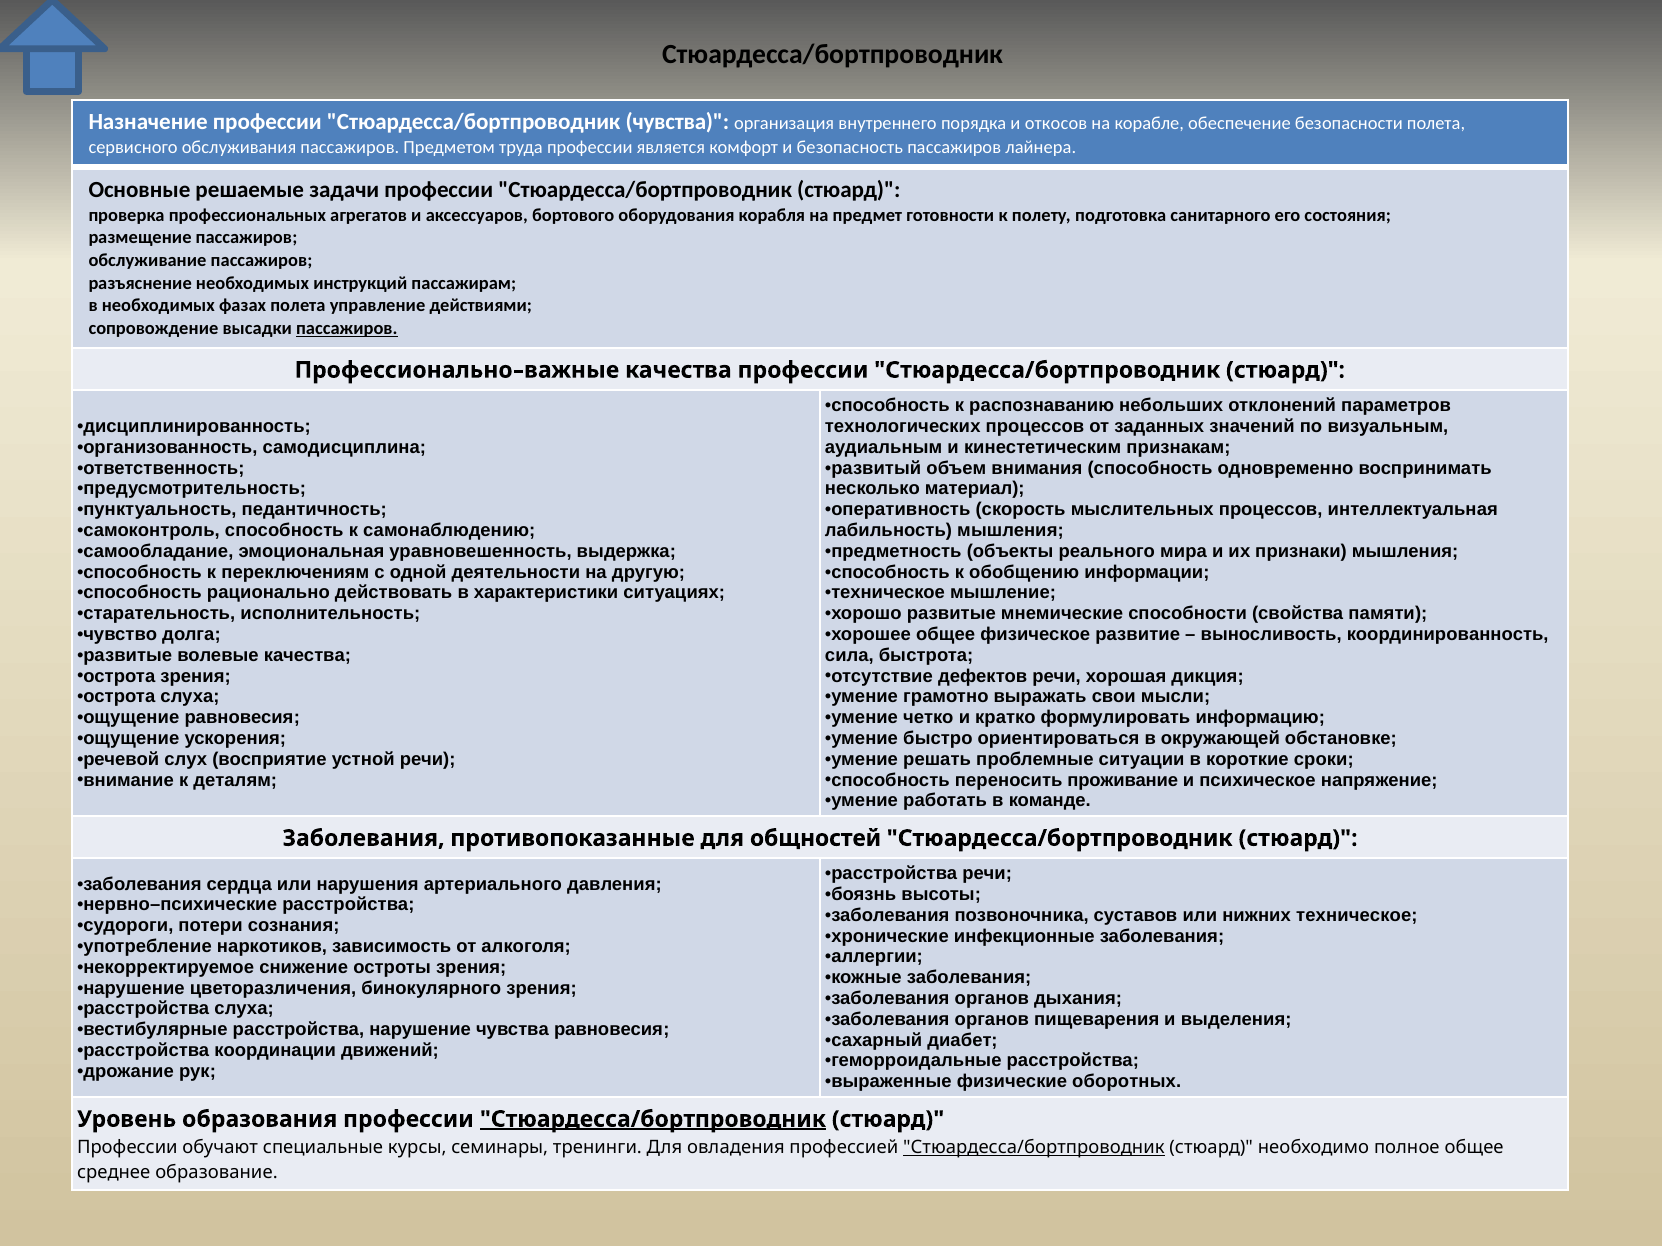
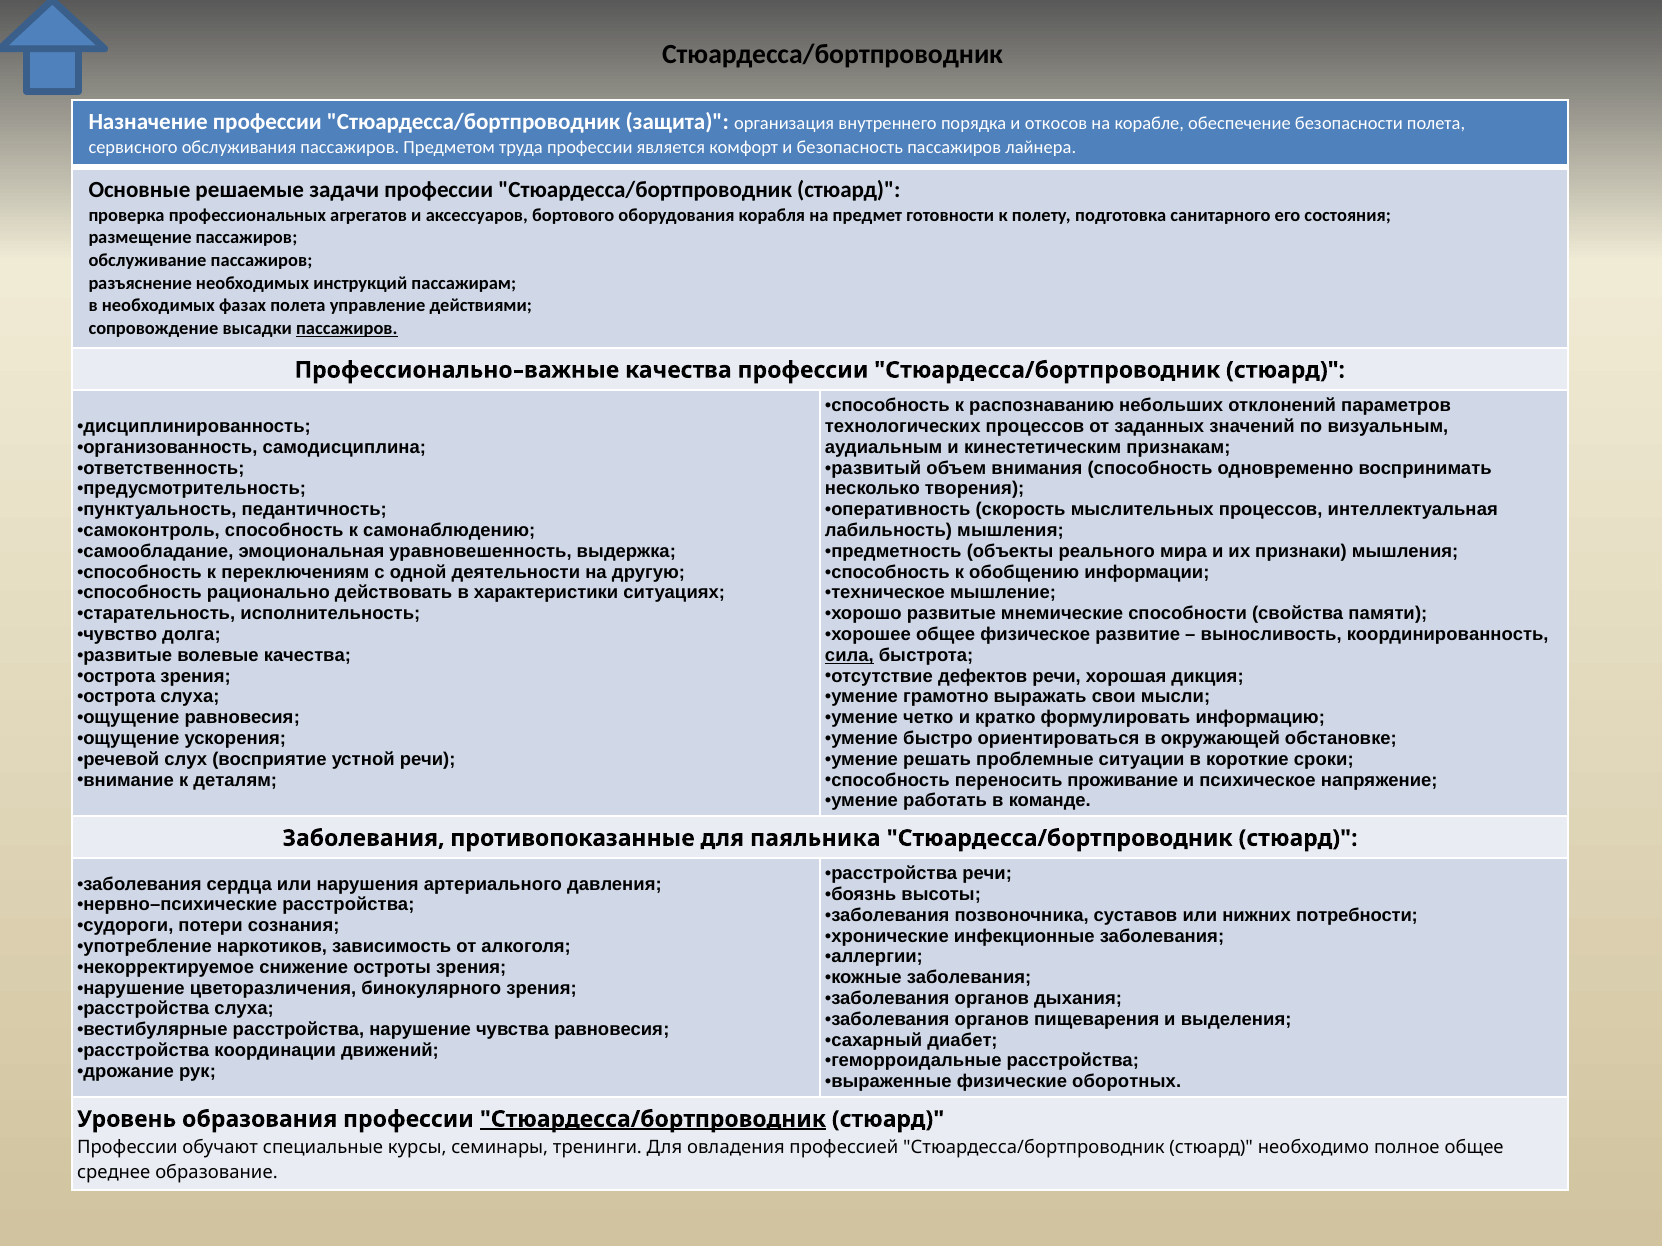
Стюардесса/бортпроводник чувства: чувства -> защита
материал: материал -> творения
сила underline: none -> present
общностей: общностей -> паяльника
нижних техническое: техническое -> потребности
Стюардесса/бортпроводник at (1034, 1148) underline: present -> none
